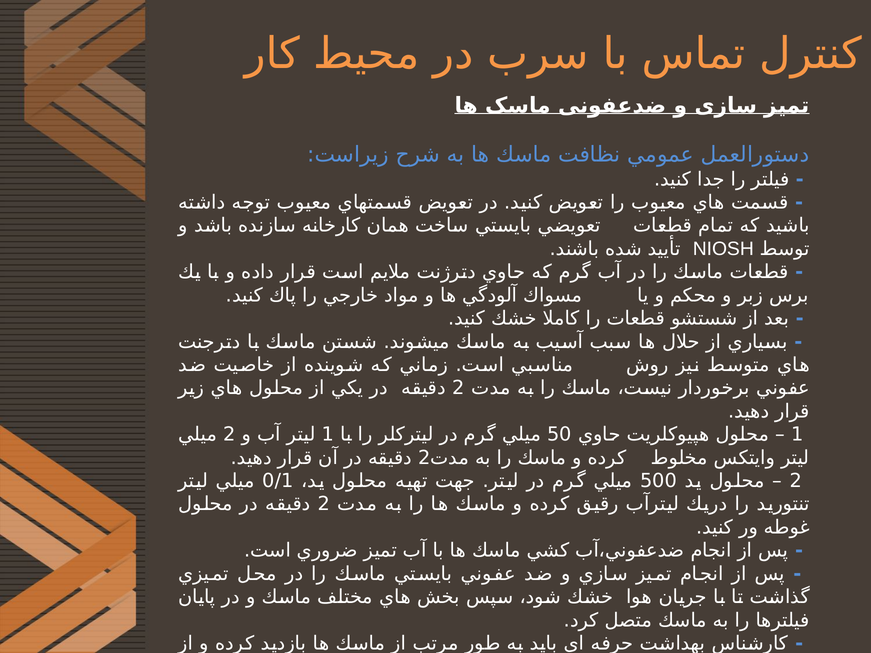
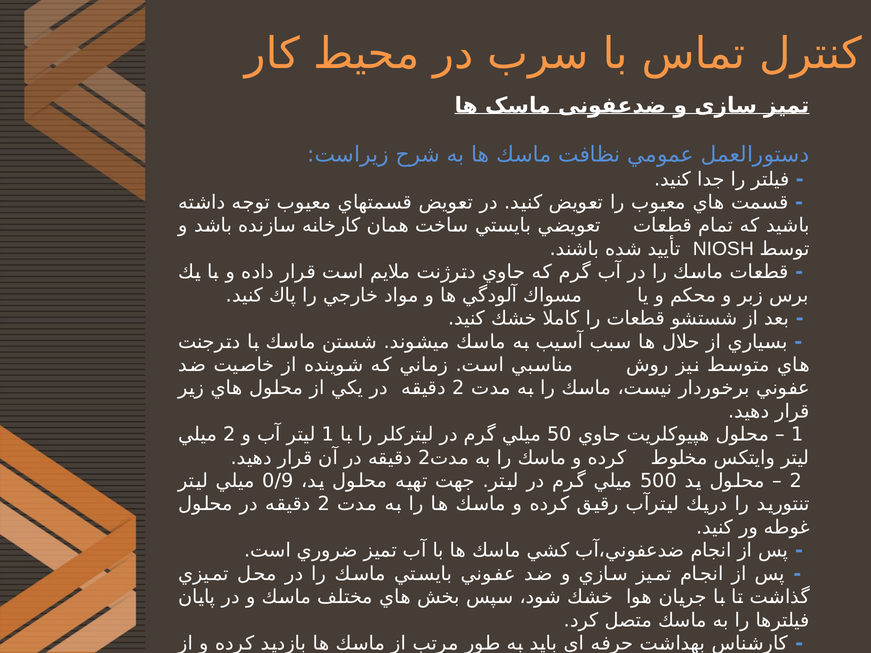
0/1: 0/1 -> 0/9
